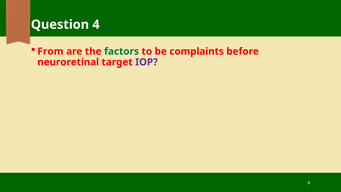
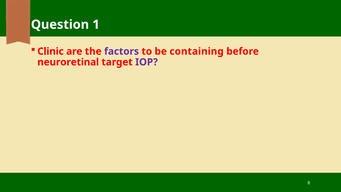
4: 4 -> 1
From: From -> Clinic
factors colour: green -> purple
complaints: complaints -> containing
